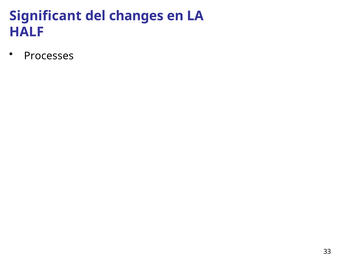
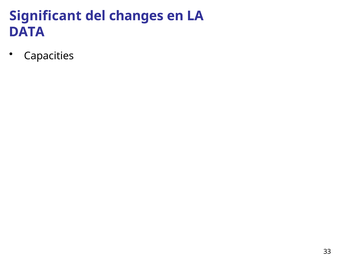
HALF: HALF -> DATA
Processes: Processes -> Capacities
